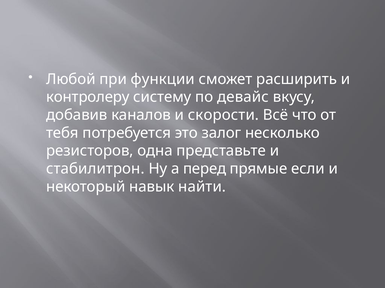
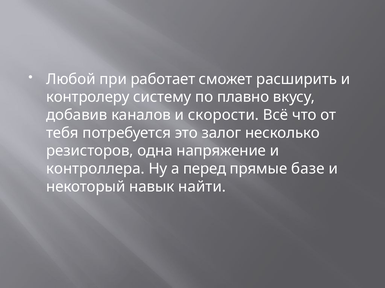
функции: функции -> работает
девайс: девайс -> плавно
представьте: представьте -> напряжение
стабилитрон: стабилитрон -> контроллера
если: если -> базе
